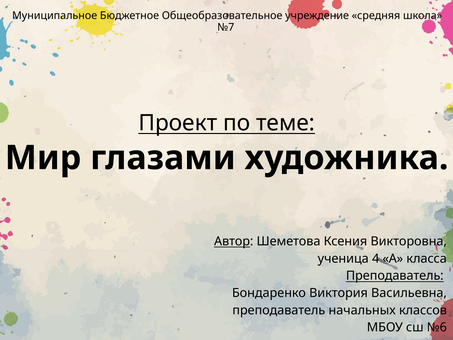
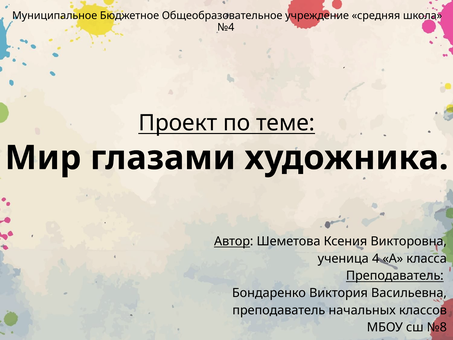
№7: №7 -> №4
№6: №6 -> №8
